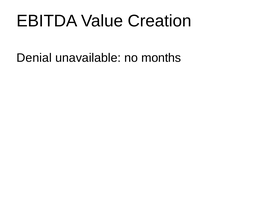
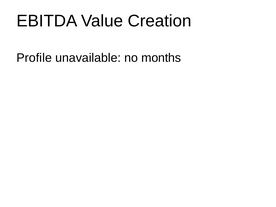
Denial: Denial -> Profile
